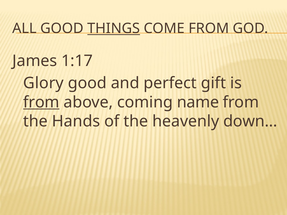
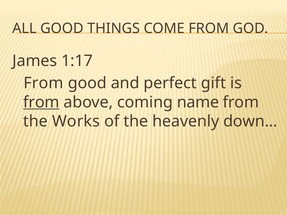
THINGS underline: present -> none
Glory at (43, 83): Glory -> From
Hands: Hands -> Works
